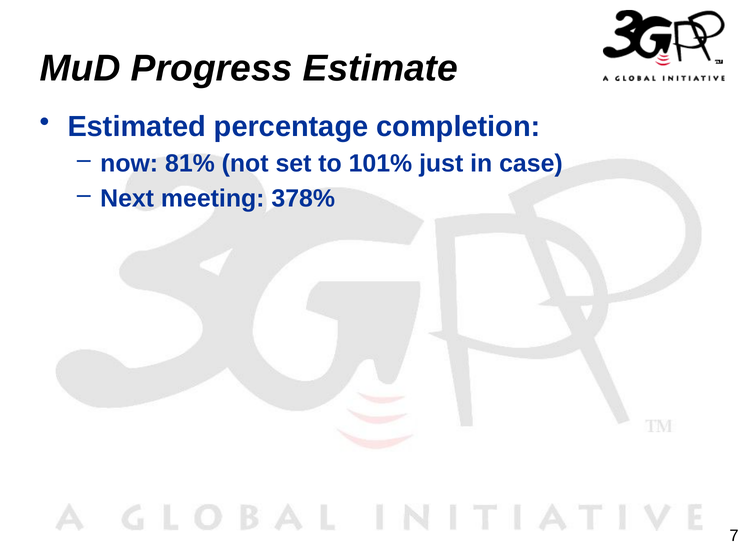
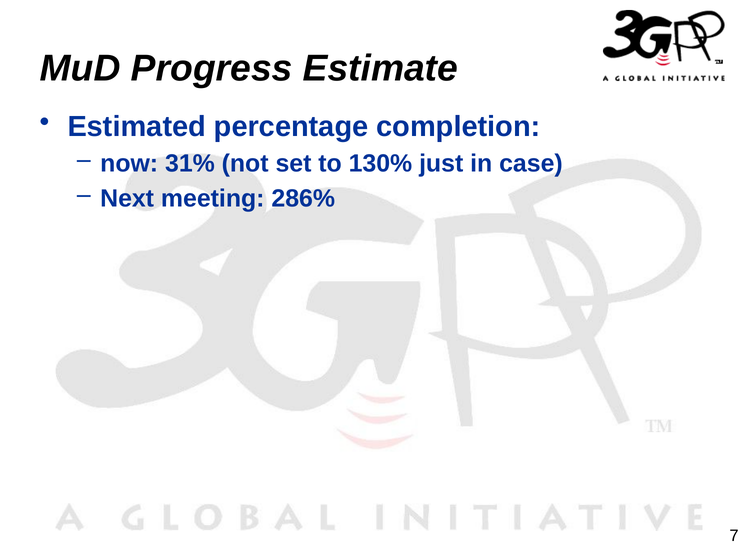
81%: 81% -> 31%
101%: 101% -> 130%
378%: 378% -> 286%
